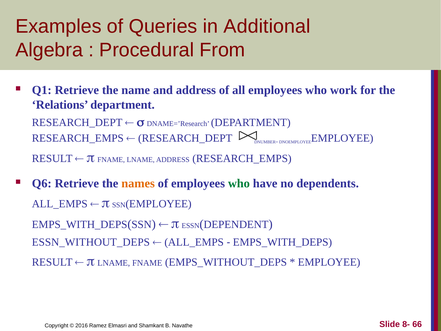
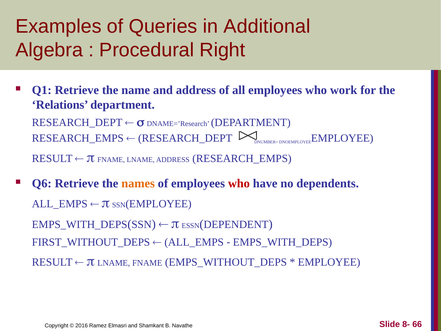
From: From -> Right
who at (239, 183) colour: green -> red
ESSN_WITHOUT_DEPS: ESSN_WITHOUT_DEPS -> FIRST_WITHOUT_DEPS
